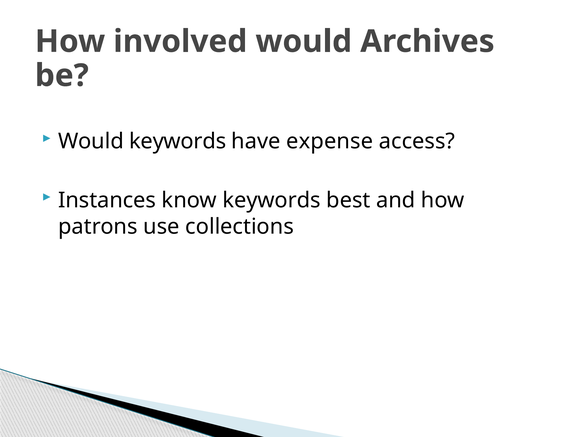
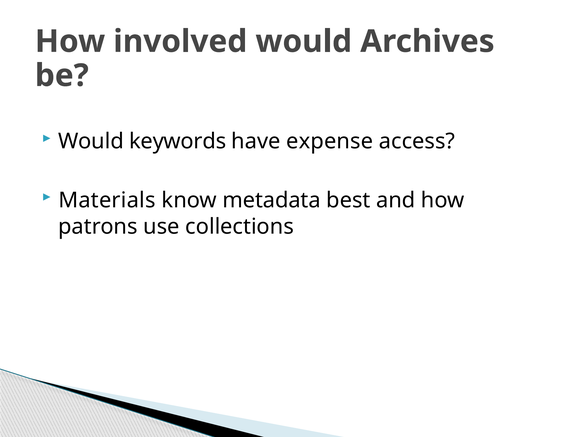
Instances: Instances -> Materials
know keywords: keywords -> metadata
